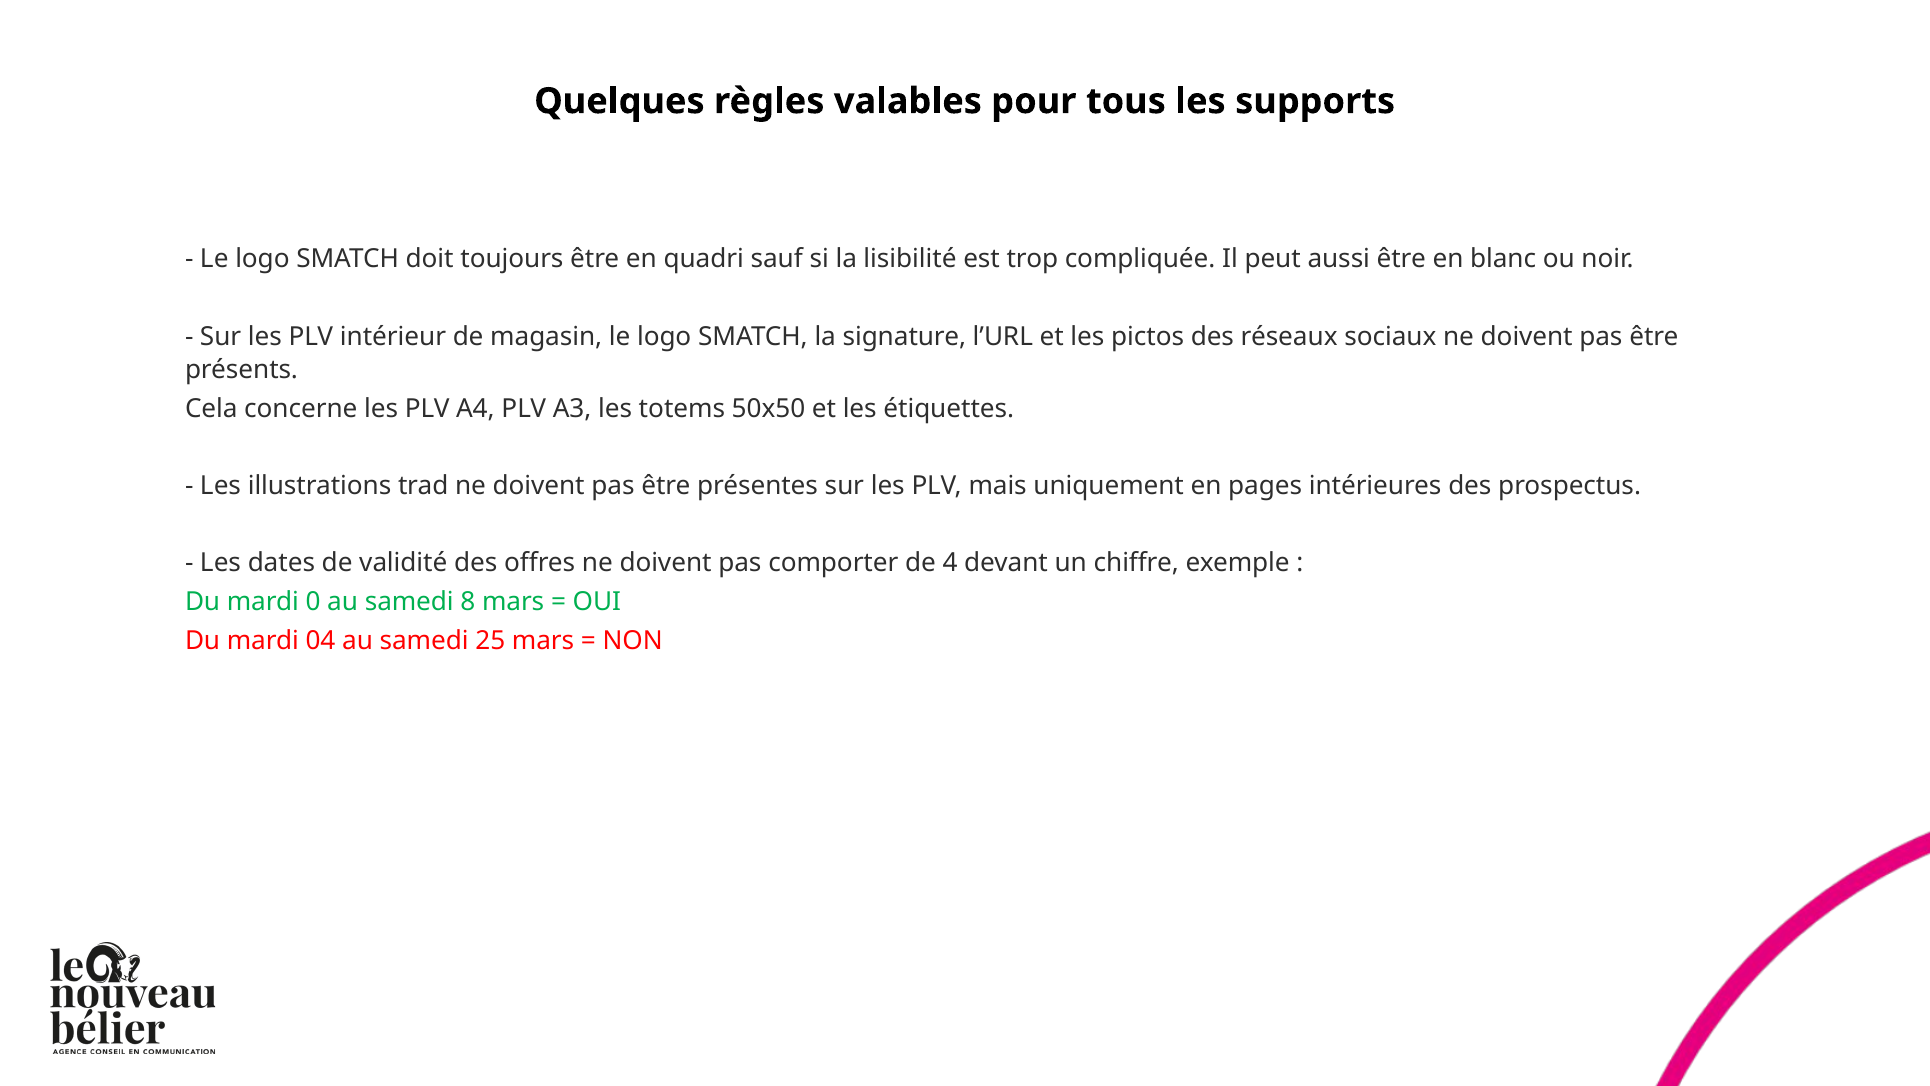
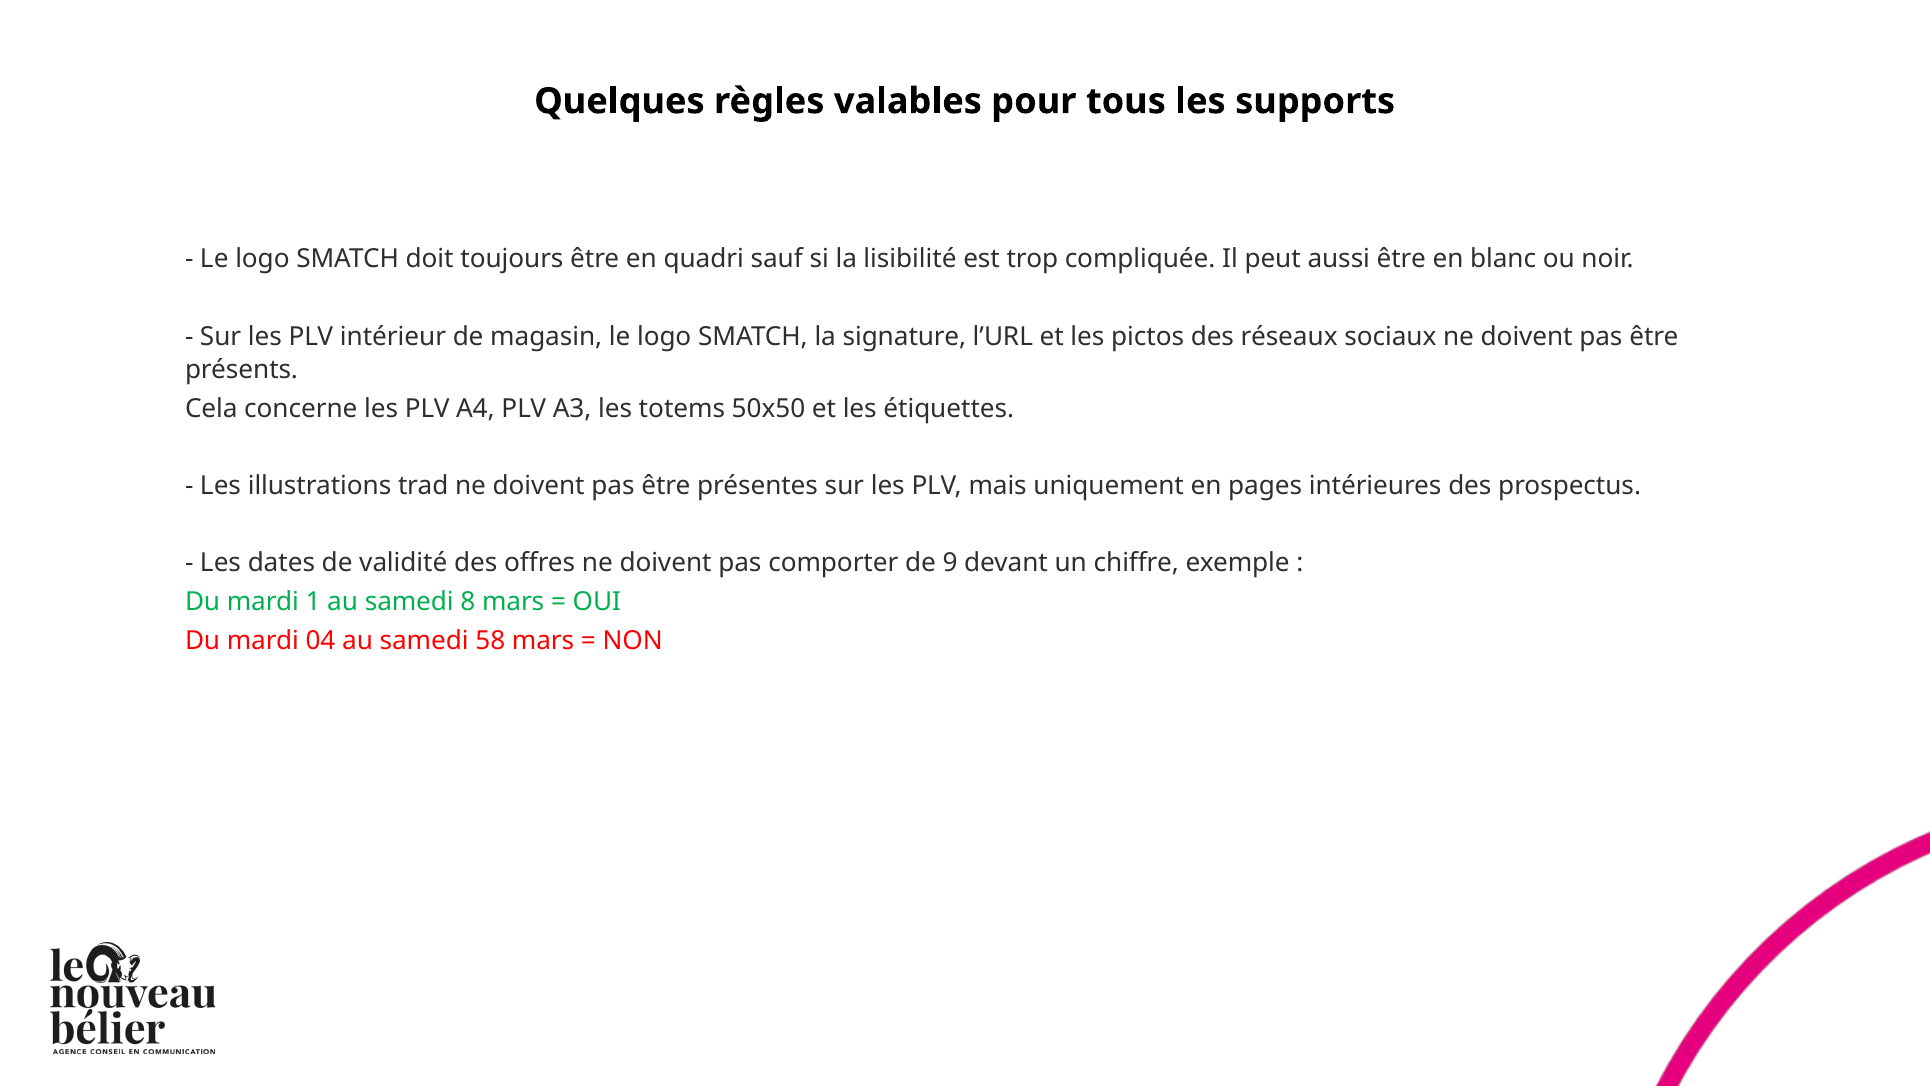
4: 4 -> 9
0: 0 -> 1
25: 25 -> 58
